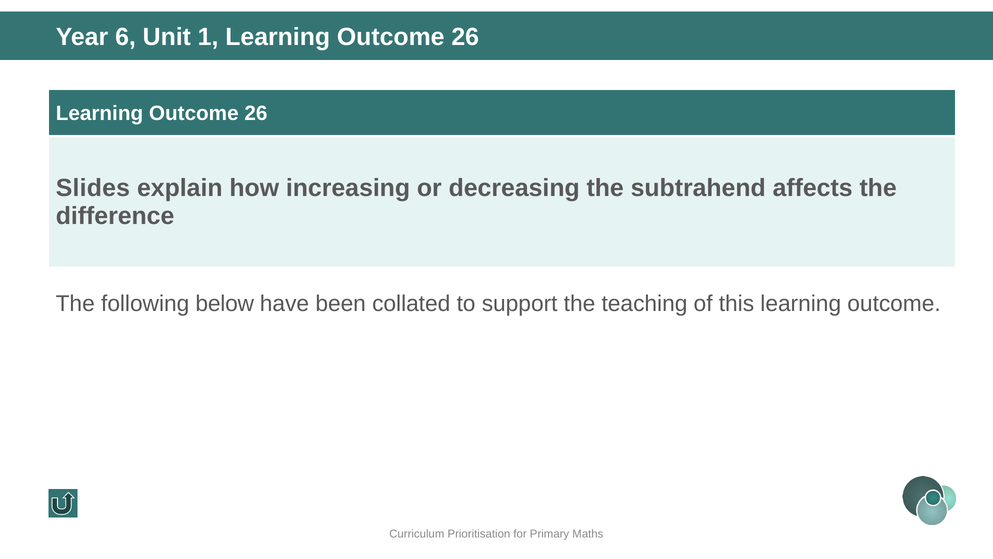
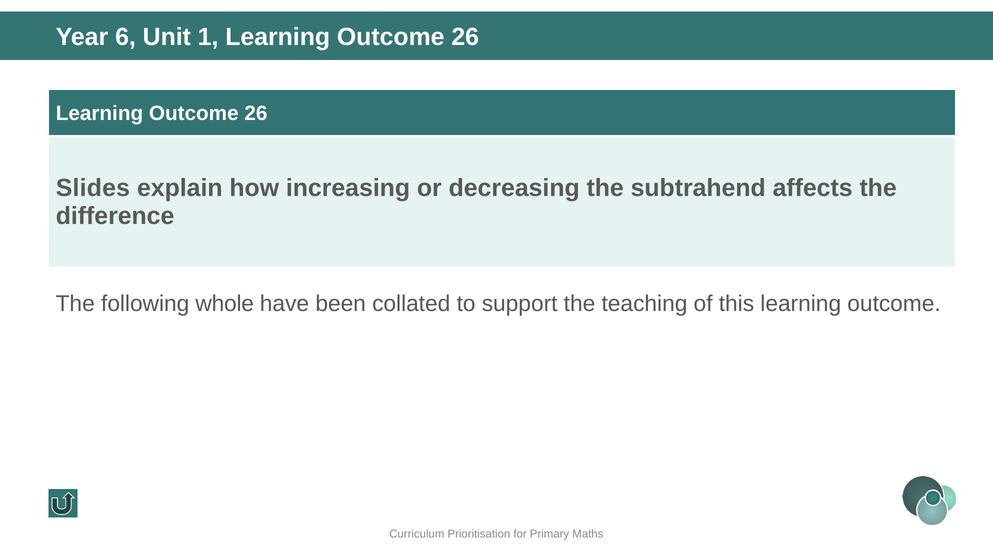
below: below -> whole
